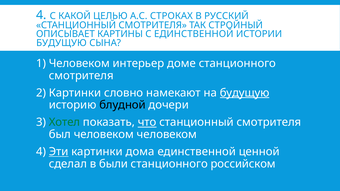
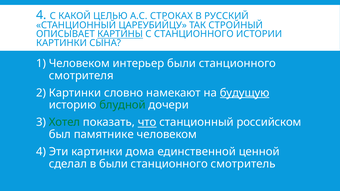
СМОТРИТЕЛЯ at (153, 25): СМОТРИТЕЛЯ -> ЦАРЕУБИЙЦУ
КАРТИНЫ underline: none -> present
С ЕДИНСТВЕННОЙ: ЕДИНСТВЕННОЙ -> СТАНЦИОННОГО
БУДУЩУЮ at (61, 43): БУДУЩУЮ -> КАРТИНКИ
интерьер доме: доме -> были
блудной colour: black -> green
смотрителя at (269, 122): смотрителя -> российском
был человеком: человеком -> памятнике
Эти underline: present -> none
российском: российском -> смотритель
